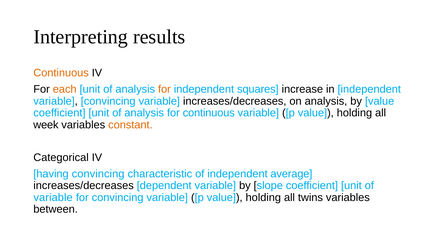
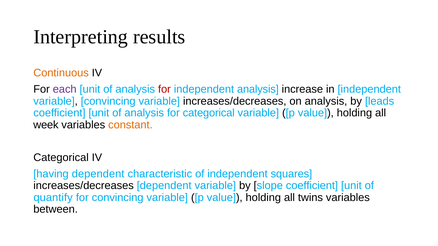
each colour: orange -> purple
for at (164, 89) colour: orange -> red
independent squares: squares -> analysis
by value: value -> leads
for continuous: continuous -> categorical
having convincing: convincing -> dependent
average: average -> squares
variable at (53, 198): variable -> quantify
